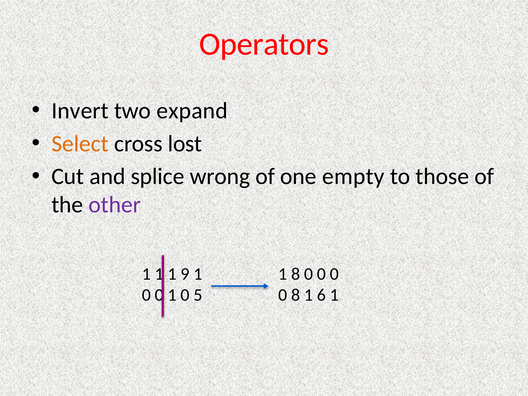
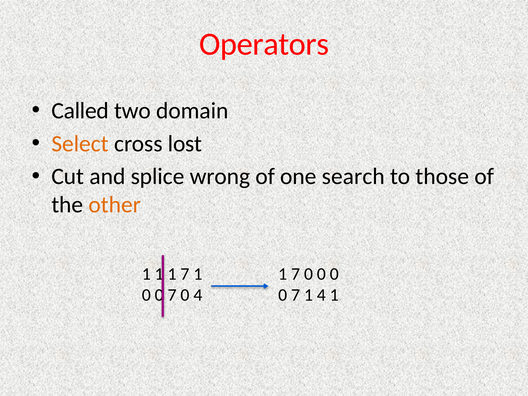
Invert: Invert -> Called
expand: expand -> domain
empty: empty -> search
other colour: purple -> orange
9 at (185, 274): 9 -> 7
8 at (296, 274): 8 -> 7
1 at (172, 295): 1 -> 7
0 5: 5 -> 4
8 at (296, 295): 8 -> 7
1 6: 6 -> 4
